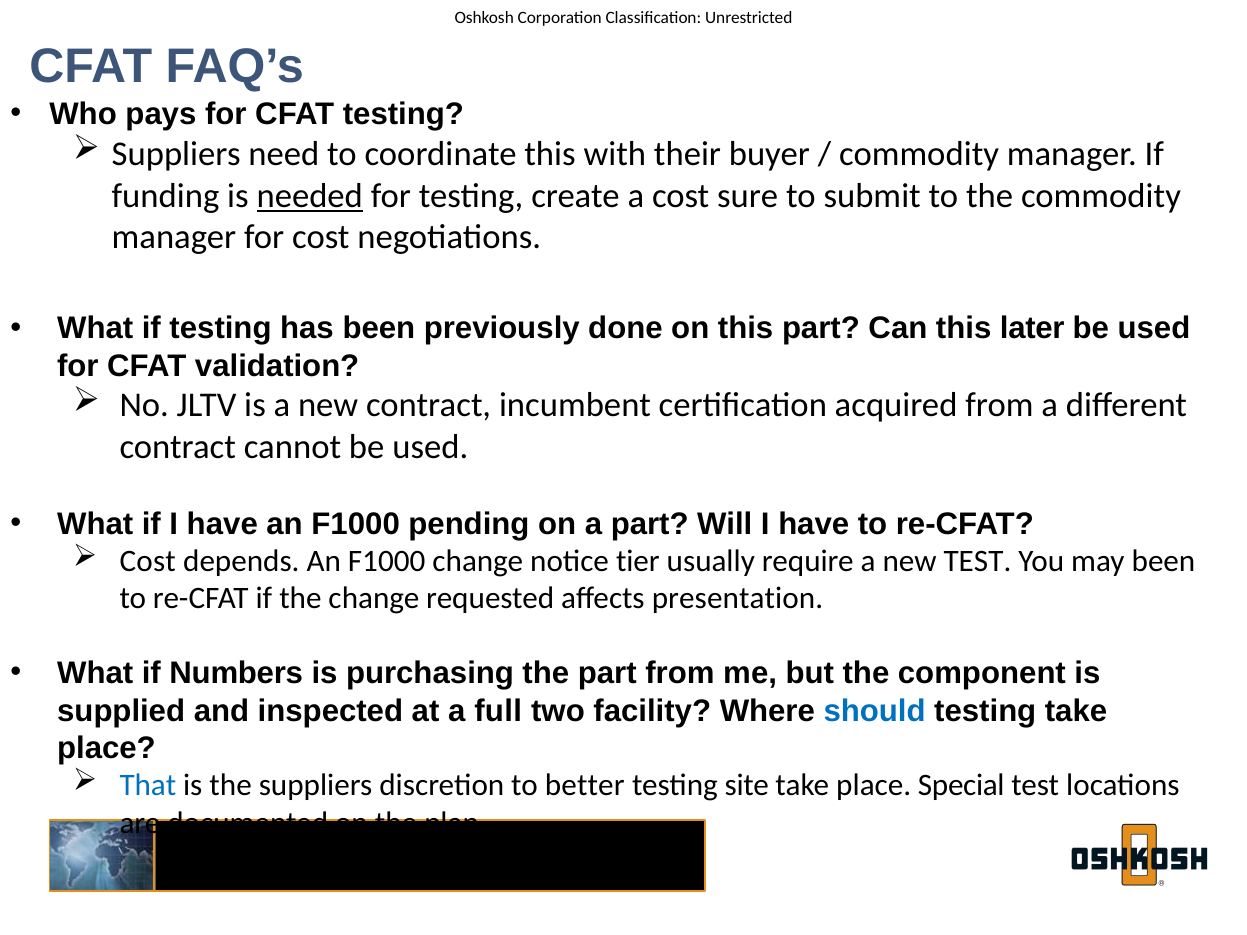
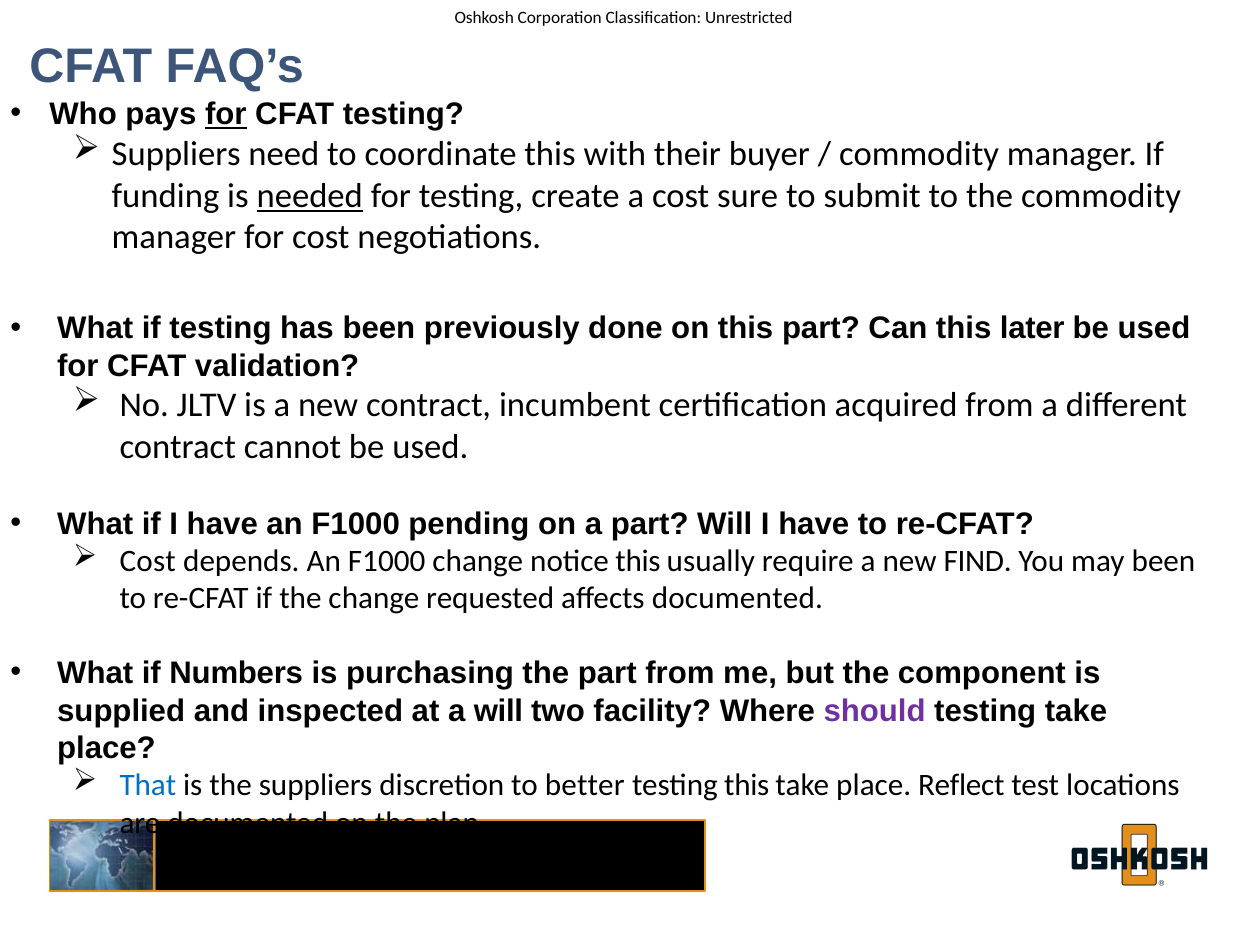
for at (226, 114) underline: none -> present
notice tier: tier -> this
new TEST: TEST -> FIND
affects presentation: presentation -> documented
a full: full -> will
should colour: blue -> purple
testing site: site -> this
Special: Special -> Reflect
